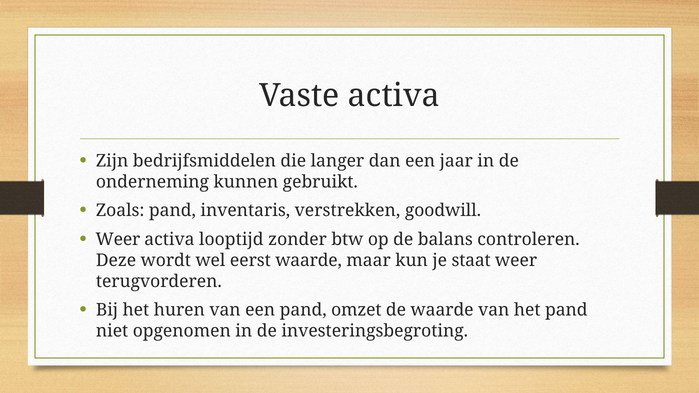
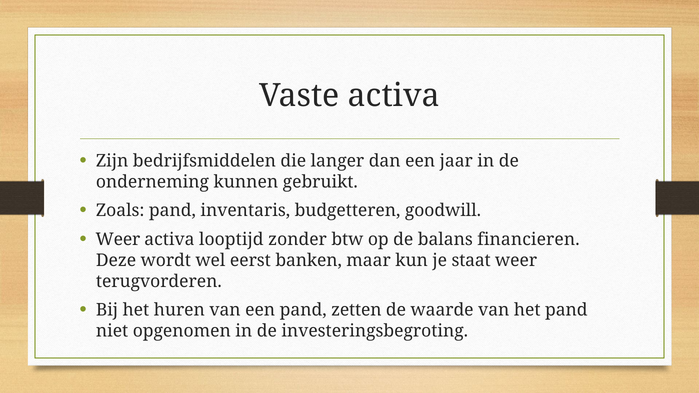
verstrekken: verstrekken -> budgetteren
controleren: controleren -> financieren
eerst waarde: waarde -> banken
omzet: omzet -> zetten
